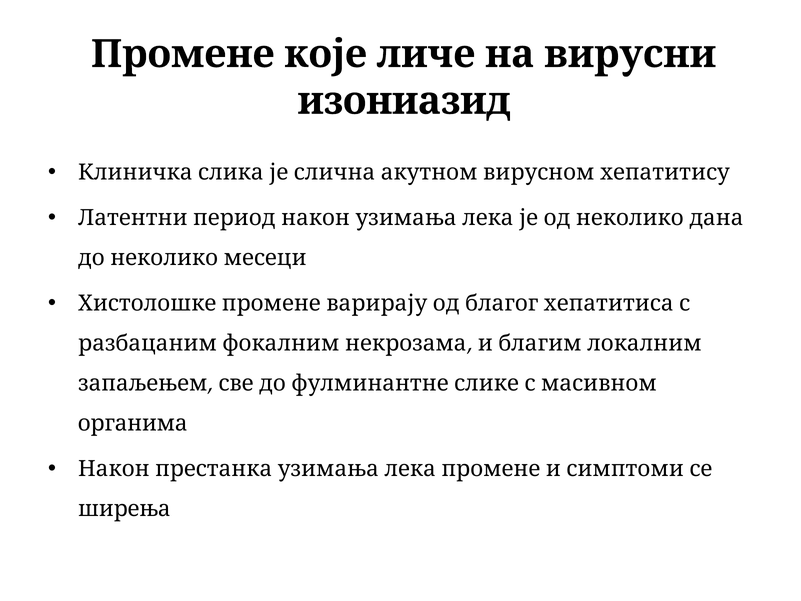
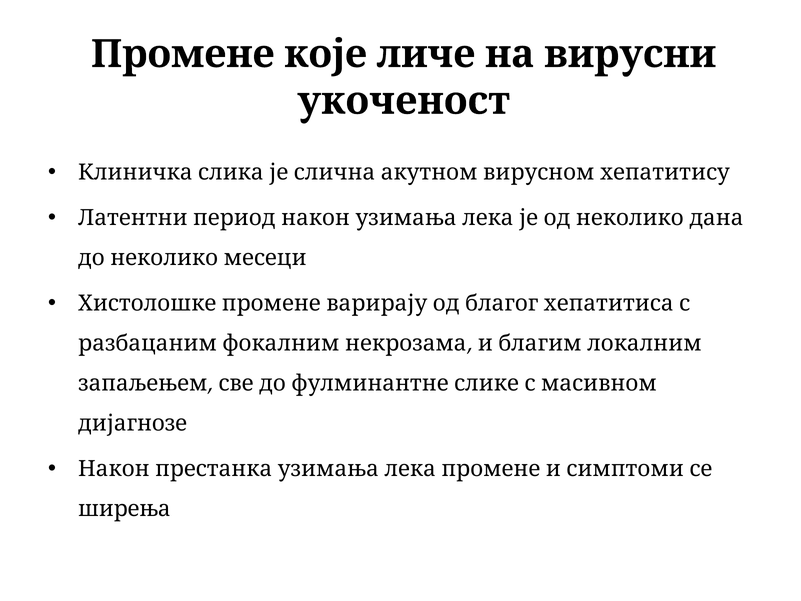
изониазид: изониазид -> укоченост
органима: органима -> дијагнозе
